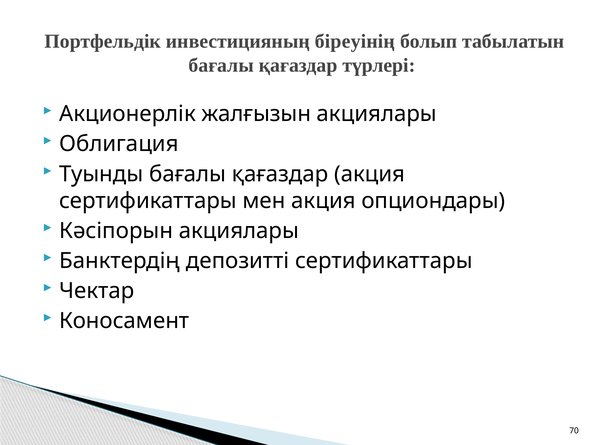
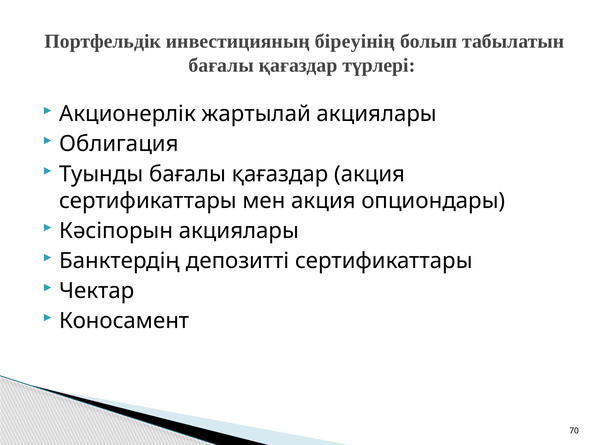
жалғызын: жалғызын -> жартылай
